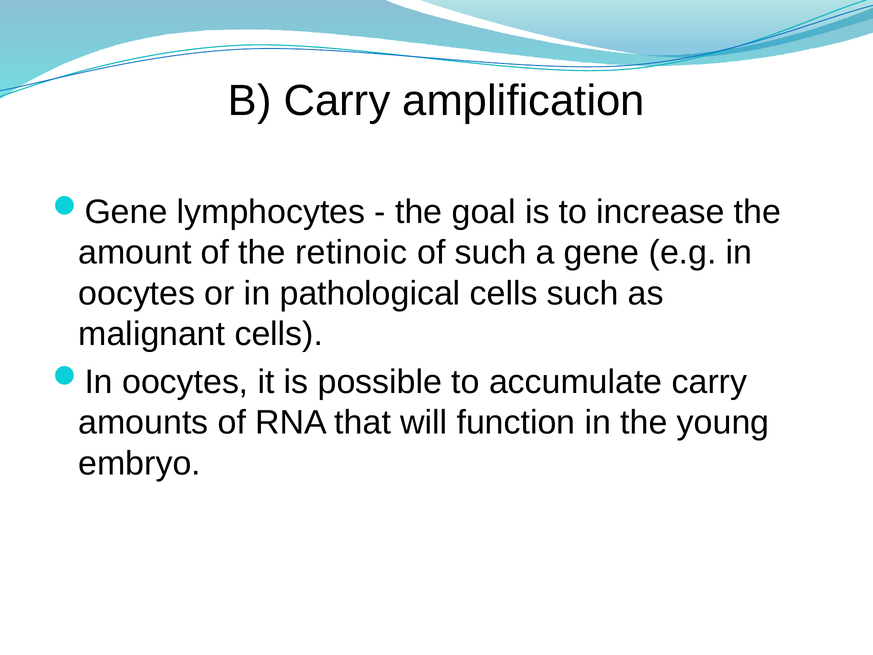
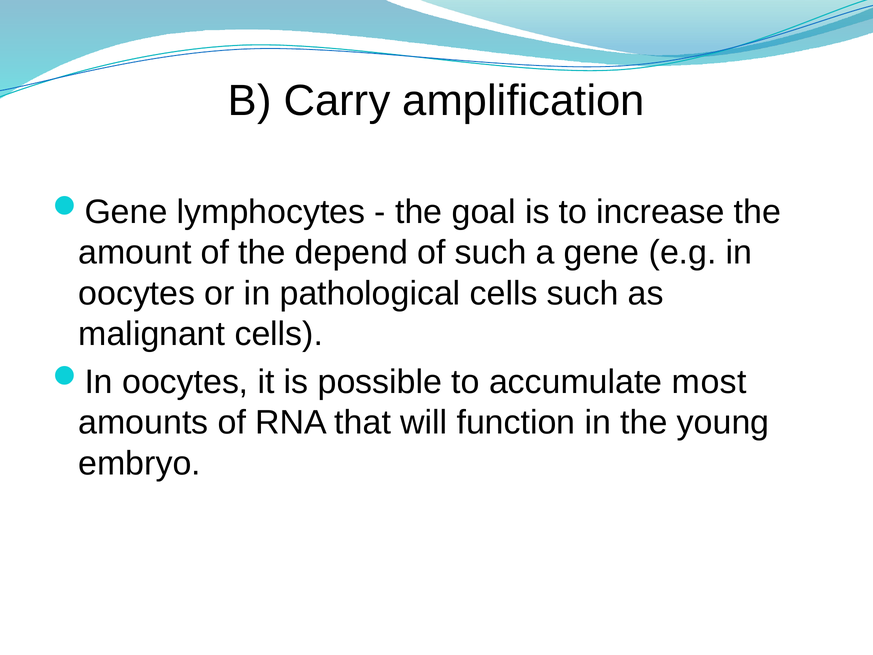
retinoic: retinoic -> depend
accumulate carry: carry -> most
